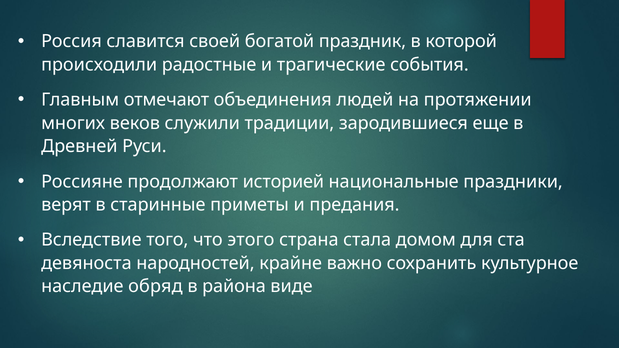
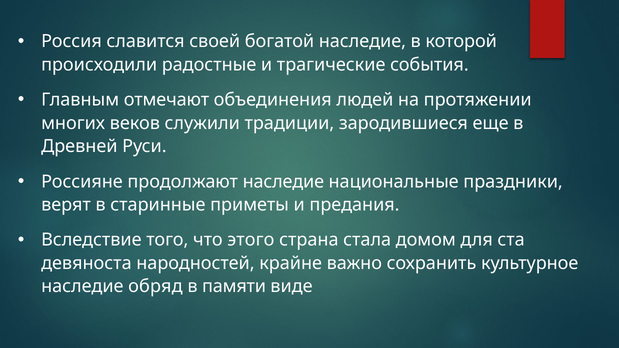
богатой праздник: праздник -> наследие
продолжают историей: историей -> наследие
района: района -> памяти
